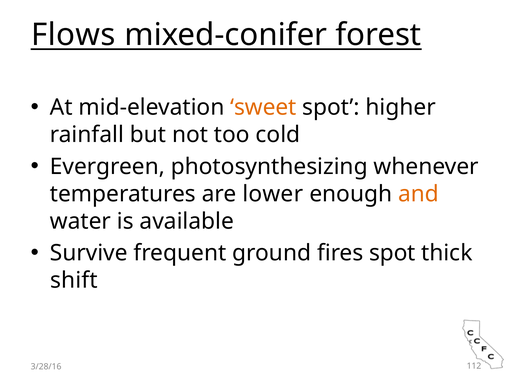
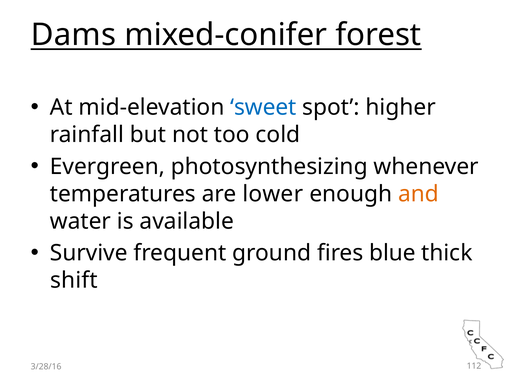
Flows: Flows -> Dams
sweet colour: orange -> blue
fires spot: spot -> blue
